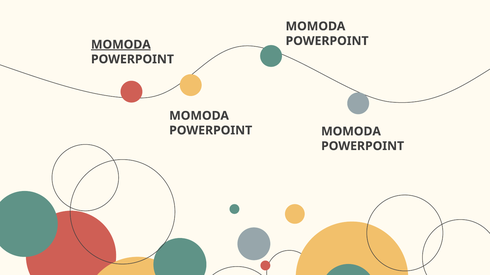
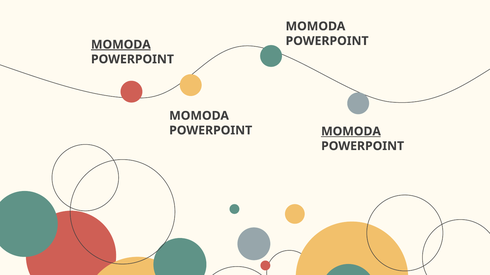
MOMODA at (351, 132) underline: none -> present
